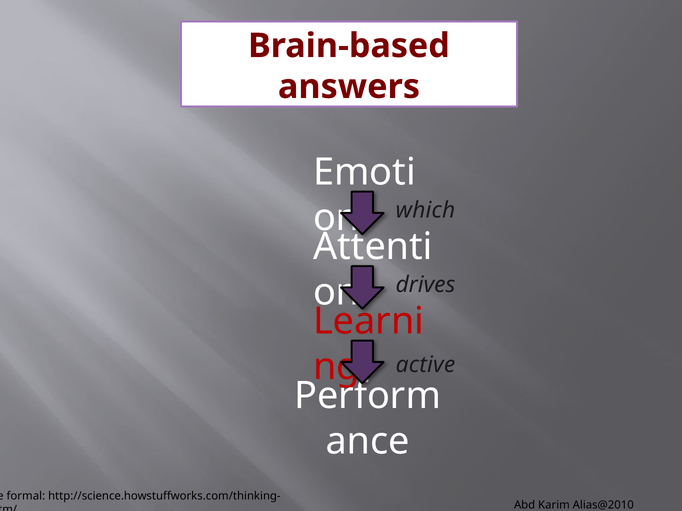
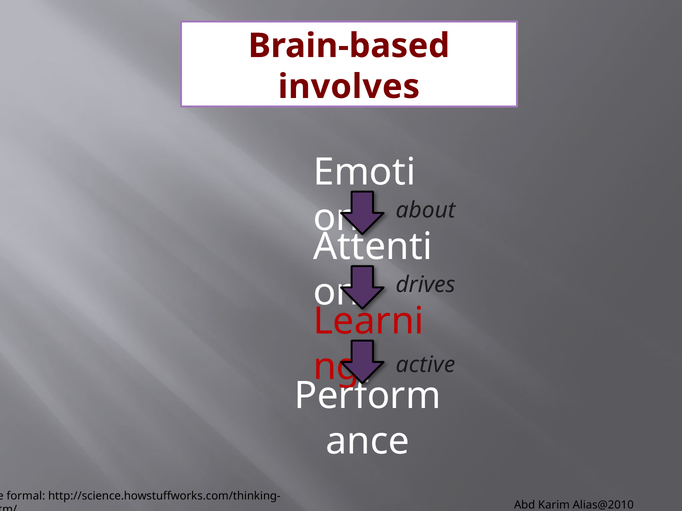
answers: answers -> involves
which: which -> about
